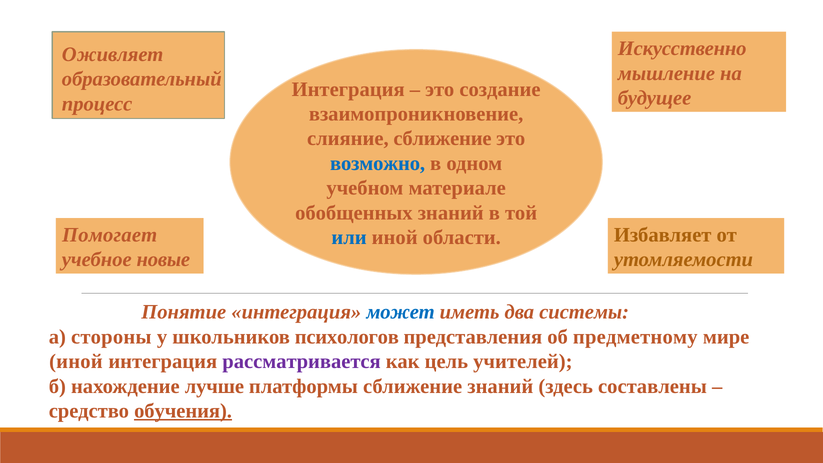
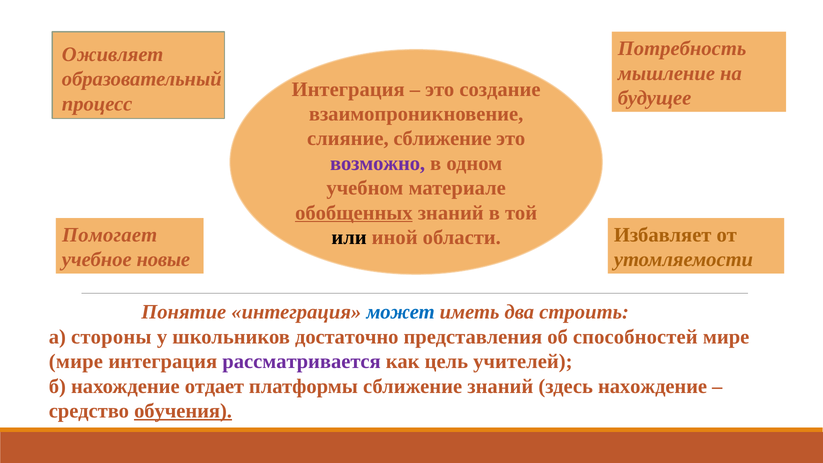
Искусственно: Искусственно -> Потребность
возможно colour: blue -> purple
обобщенных underline: none -> present
или colour: blue -> black
системы: системы -> строить
психологов: психологов -> достаточно
предметному: предметному -> способностей
иной at (76, 362): иной -> мире
лучше: лучше -> отдает
здесь составлены: составлены -> нахождение
